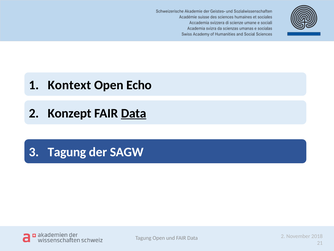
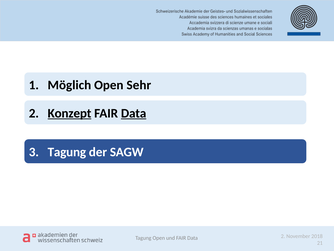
Kontext: Kontext -> Möglich
Echo: Echo -> Sehr
Konzept underline: none -> present
